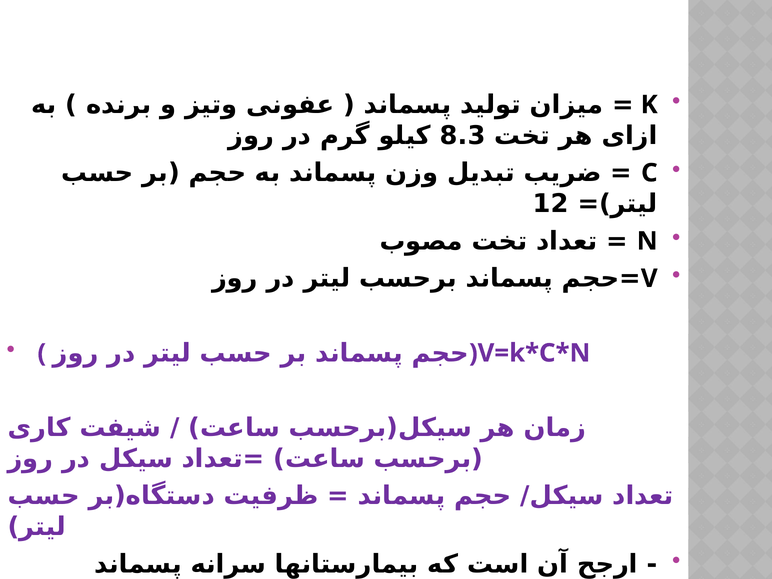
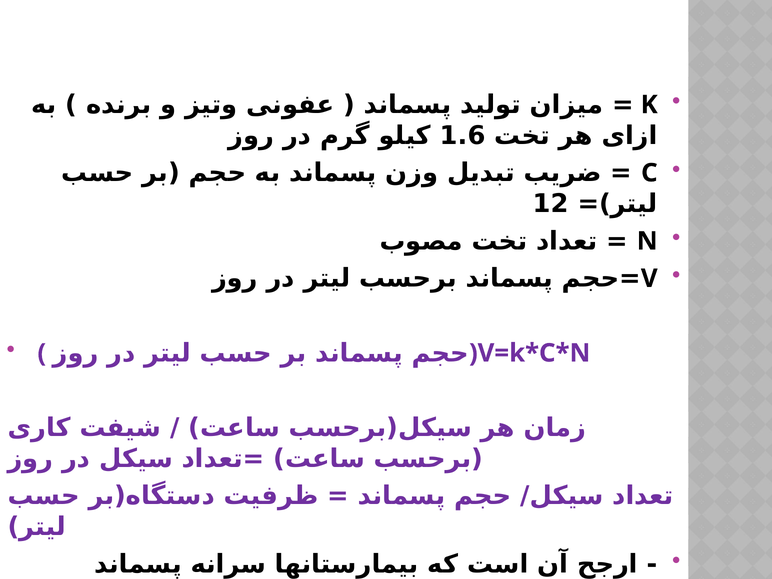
8.3: 8.3 -> 1.6
